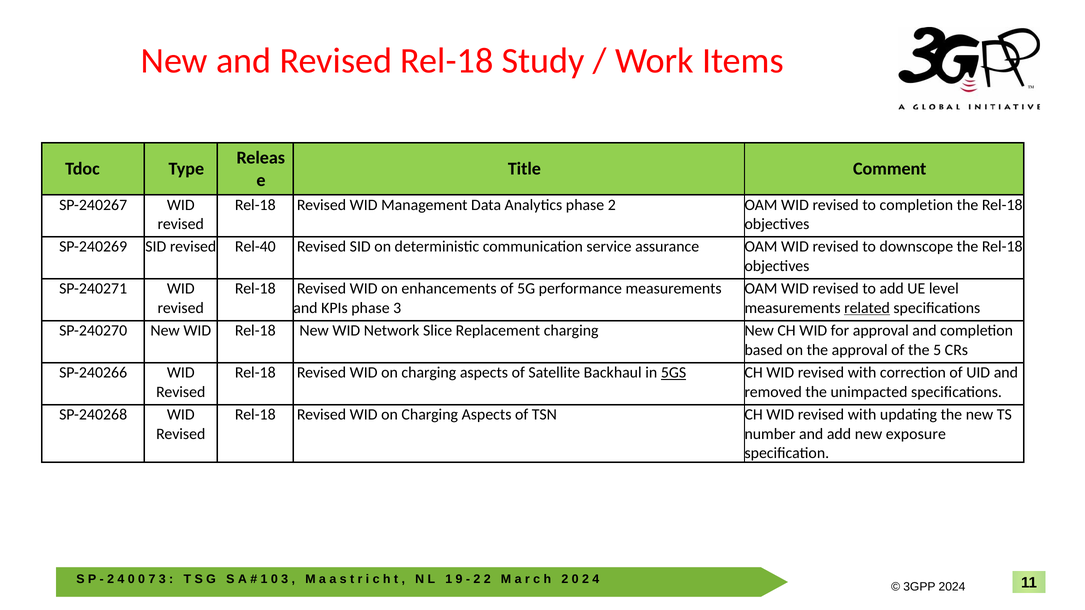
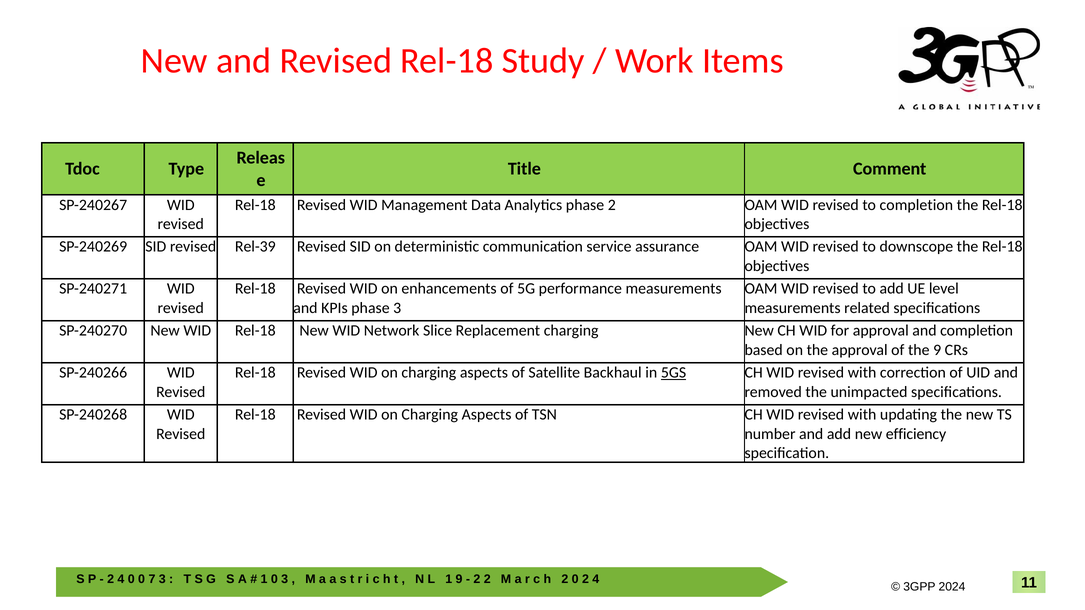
Rel-40: Rel-40 -> Rel-39
related underline: present -> none
the 5: 5 -> 9
exposure: exposure -> efficiency
